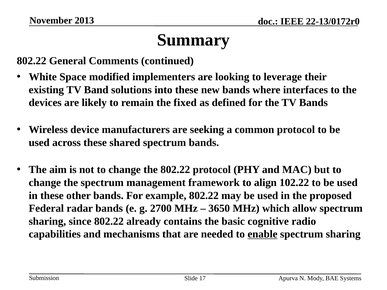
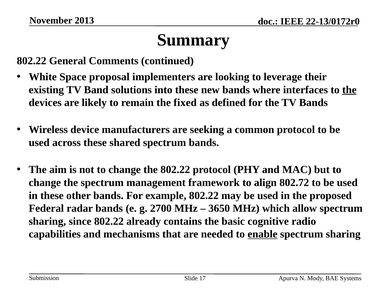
modified: modified -> proposal
the at (349, 90) underline: none -> present
102.22: 102.22 -> 802.72
